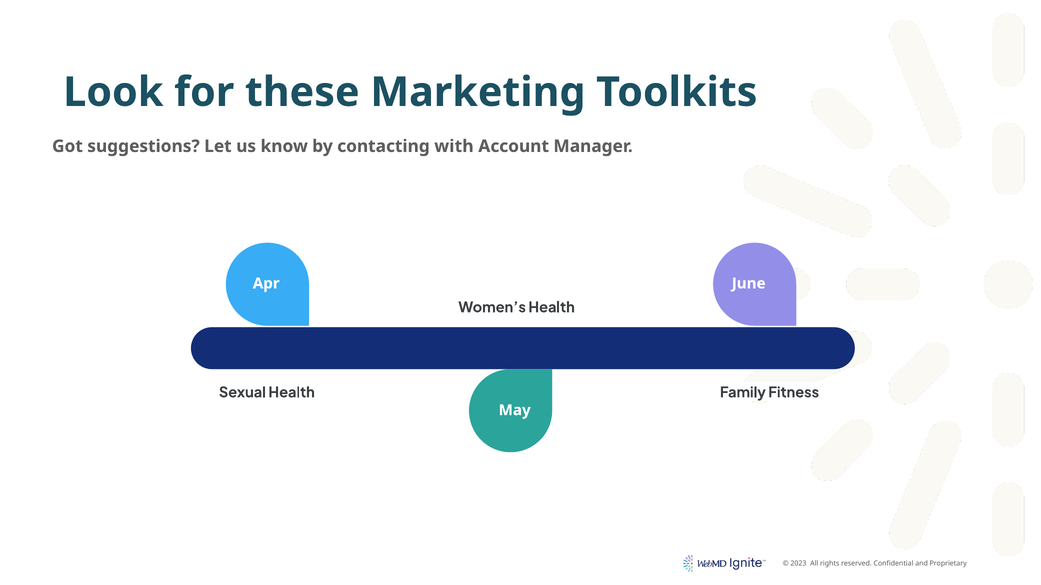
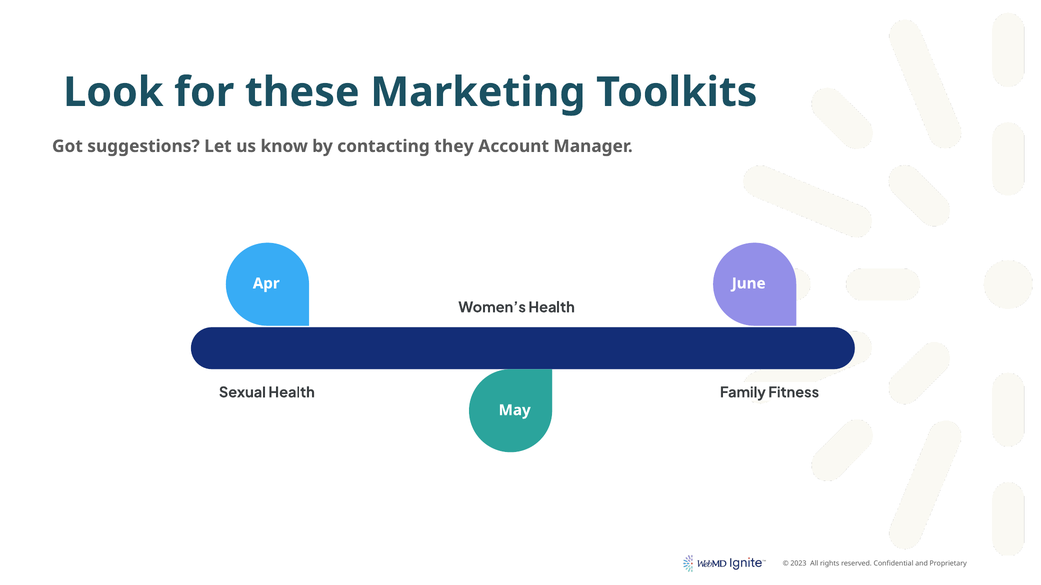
with: with -> they
